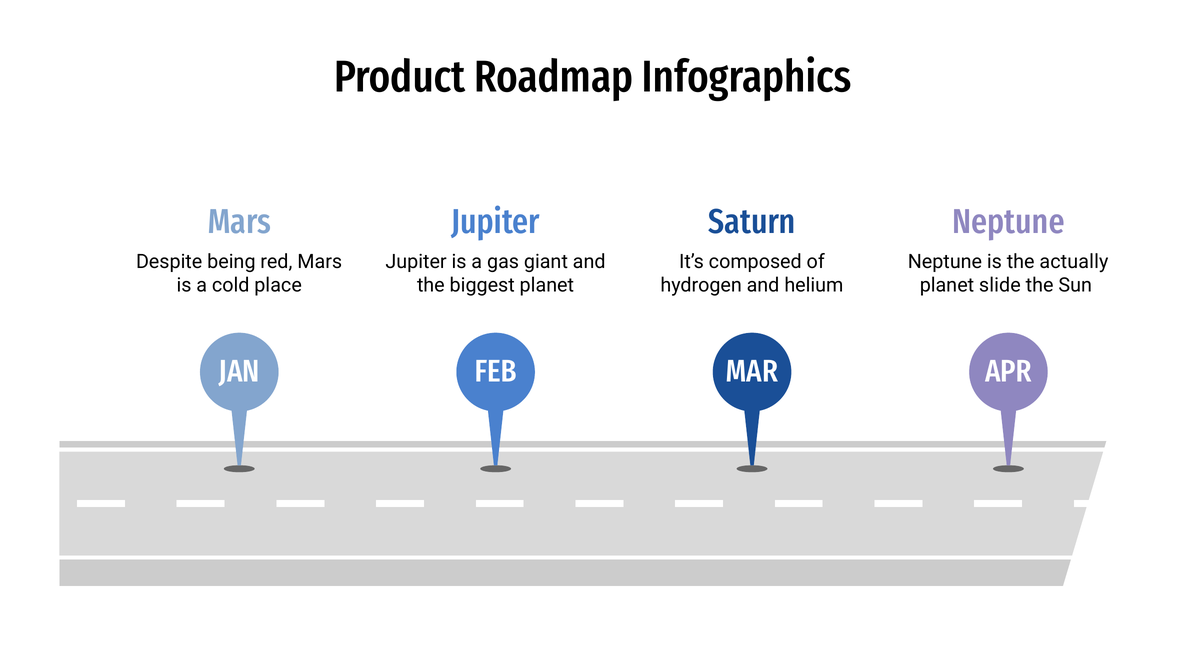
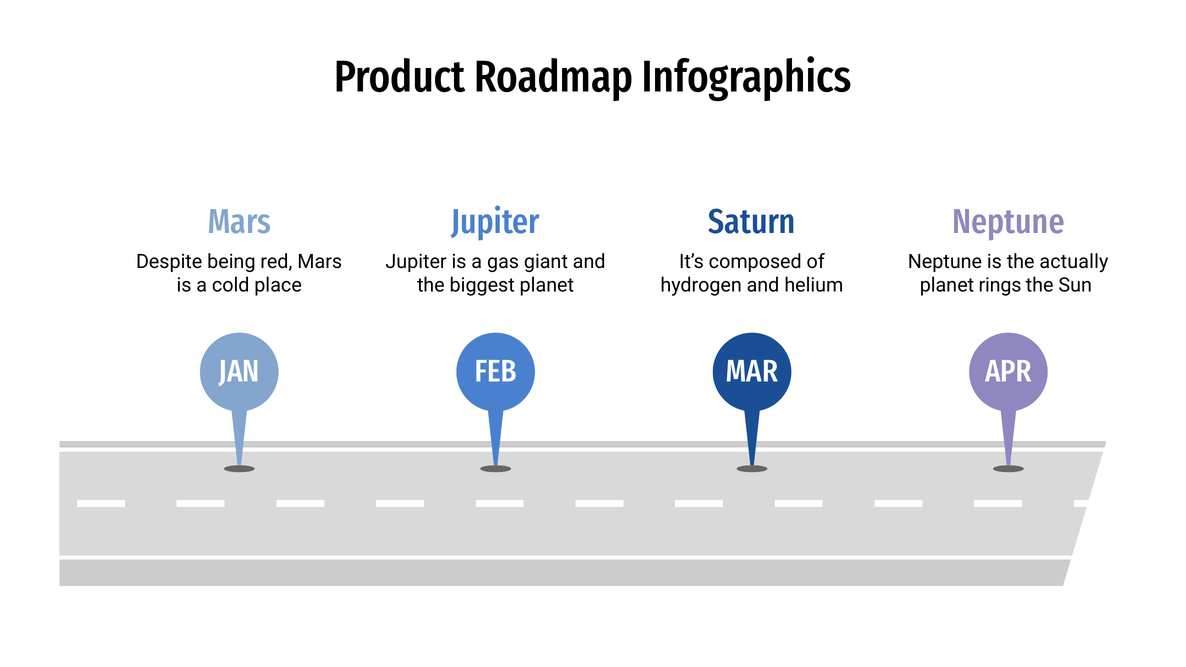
slide: slide -> rings
